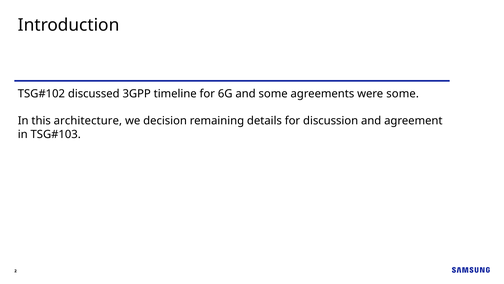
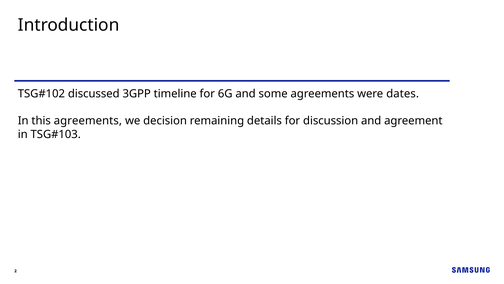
were some: some -> dates
this architecture: architecture -> agreements
